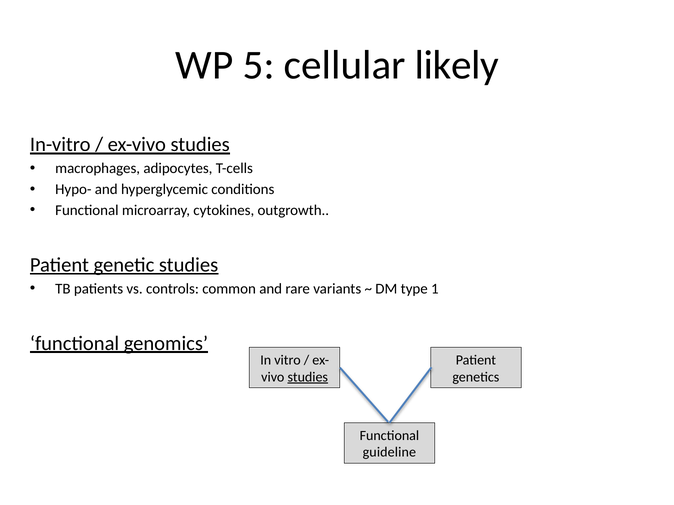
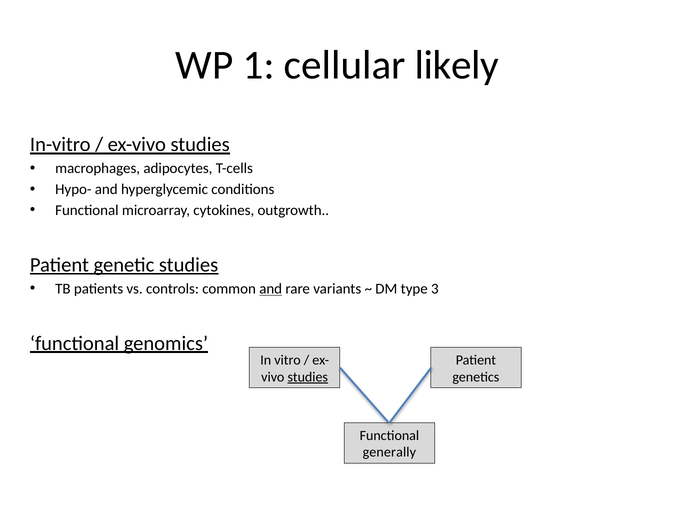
5: 5 -> 1
and at (271, 289) underline: none -> present
1: 1 -> 3
guideline: guideline -> generally
